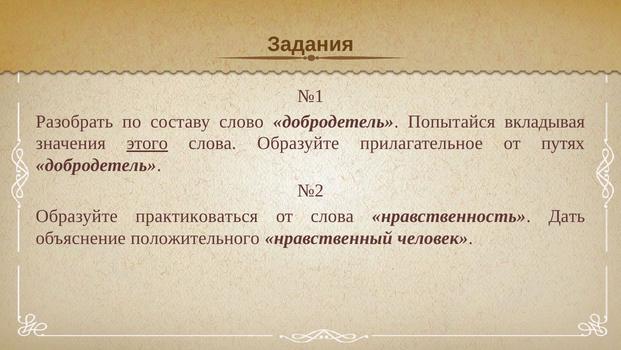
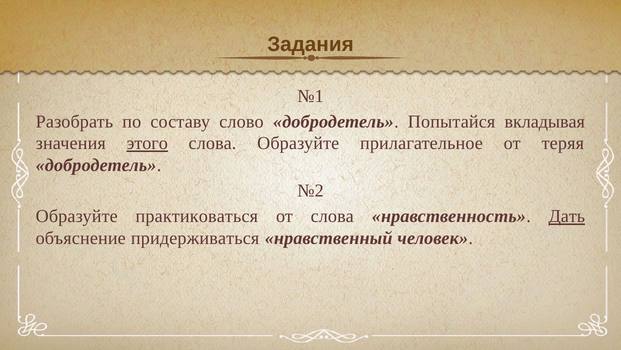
путях: путях -> теряя
Дать underline: none -> present
положительного: положительного -> придерживаться
